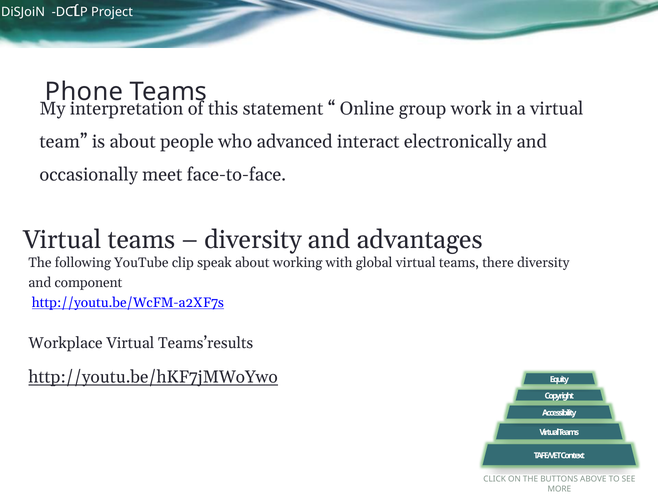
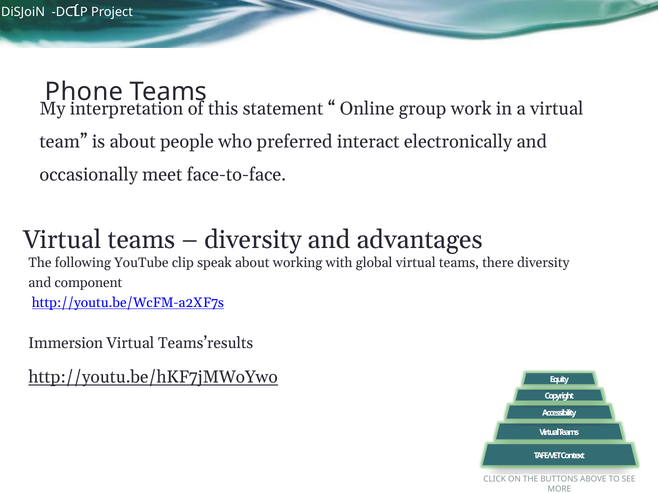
advanced: advanced -> preferred
Workplace: Workplace -> Immersion
